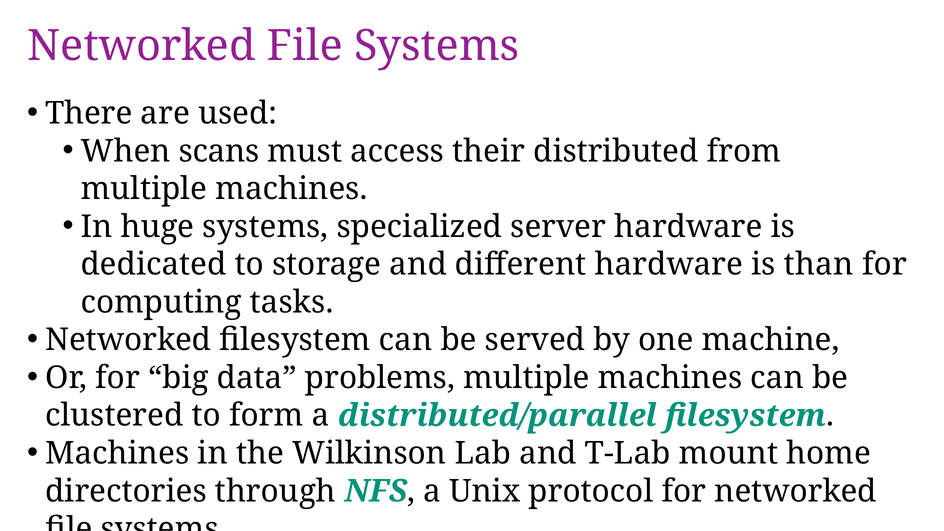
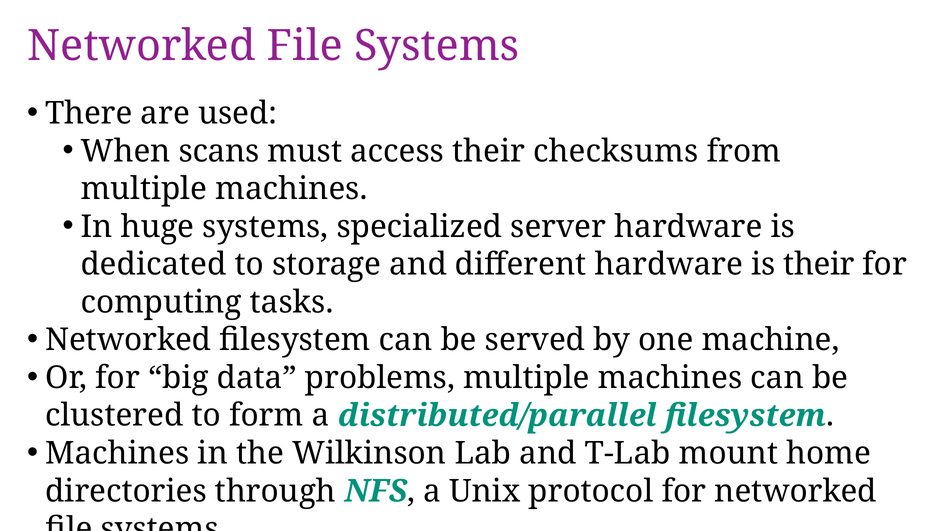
distributed: distributed -> checksums
is than: than -> their
